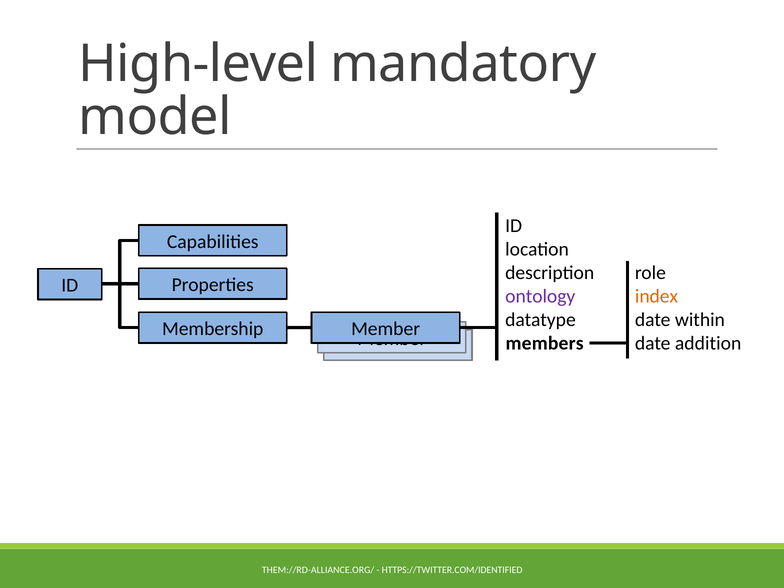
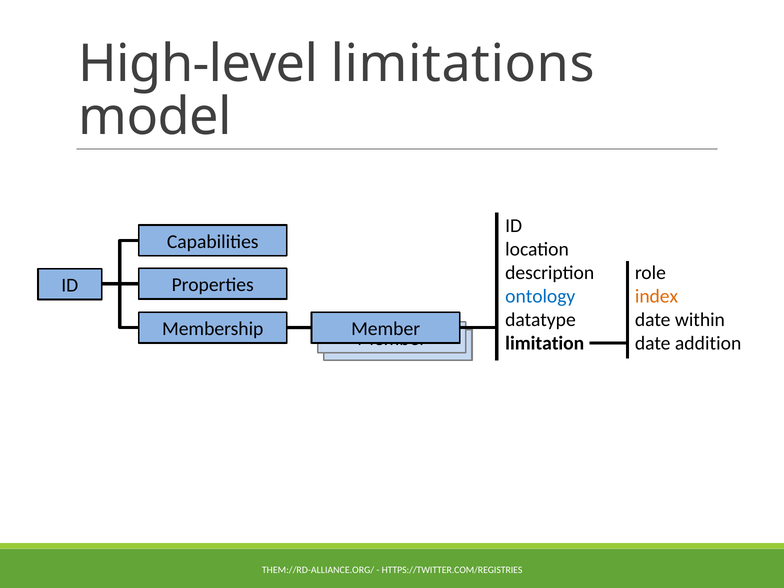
mandatory: mandatory -> limitations
ontology colour: purple -> blue
members: members -> limitation
HTTPS://TWITTER.COM/IDENTIFIED: HTTPS://TWITTER.COM/IDENTIFIED -> HTTPS://TWITTER.COM/REGISTRIES
